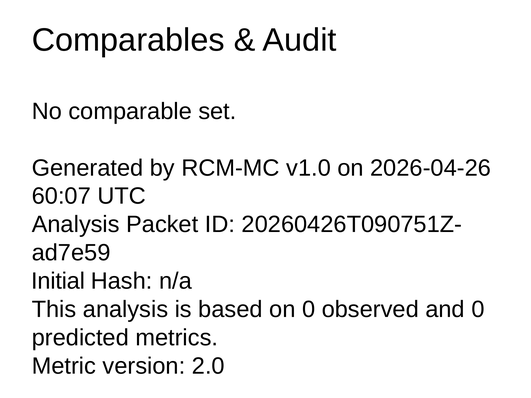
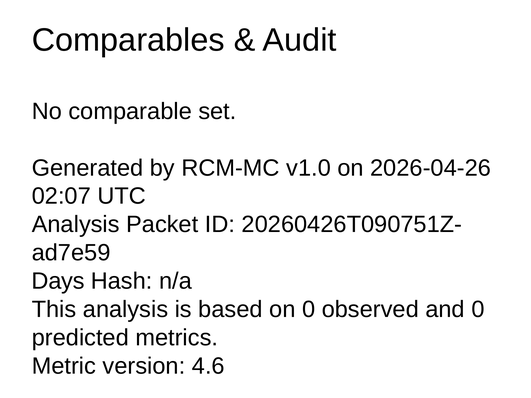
60:07: 60:07 -> 02:07
Initial: Initial -> Days
2.0: 2.0 -> 4.6
